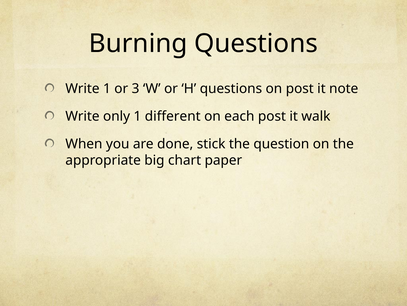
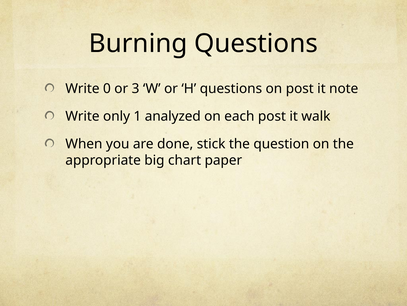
Write 1: 1 -> 0
different: different -> analyzed
